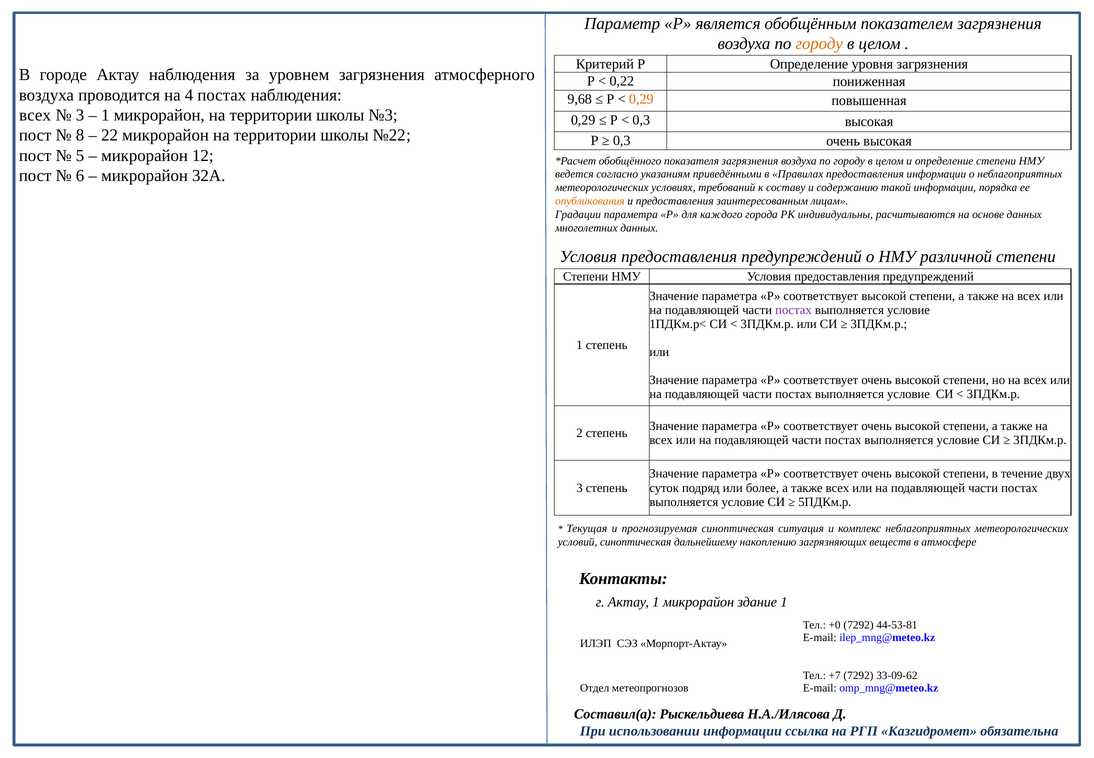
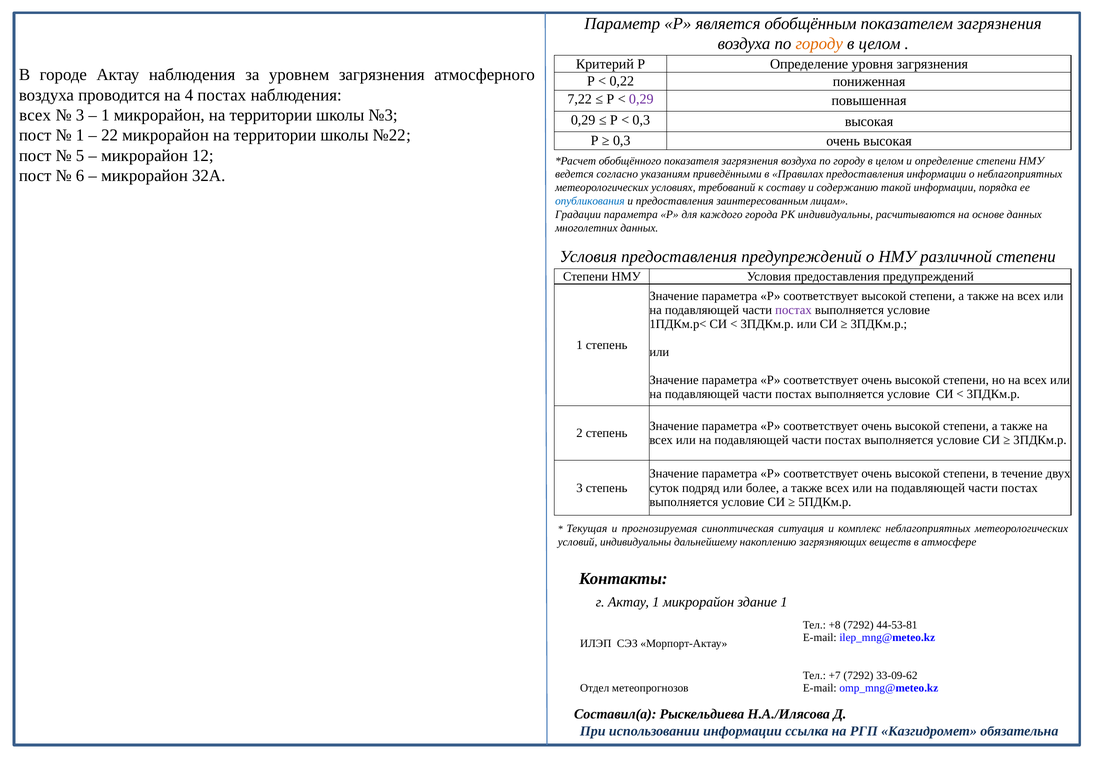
9,68: 9,68 -> 7,22
0,29 at (641, 99) colour: orange -> purple
8 at (80, 135): 8 -> 1
опубликования colour: orange -> blue
условий синоптическая: синоптическая -> индивидуальны
+0: +0 -> +8
